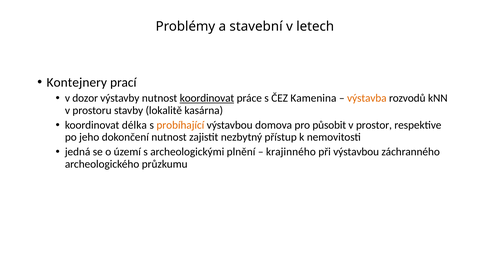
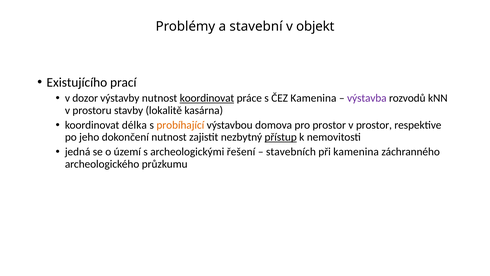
letech: letech -> objekt
Kontejnery: Kontejnery -> Existujícího
výstavba colour: orange -> purple
pro působit: působit -> prostor
přístup underline: none -> present
plnění: plnění -> řešení
krajinného: krajinného -> stavebních
při výstavbou: výstavbou -> kamenina
